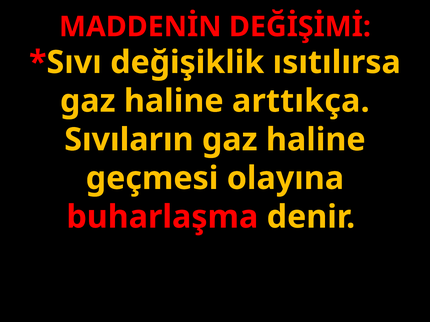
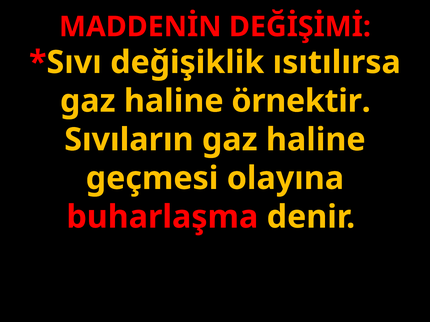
arttıkça: arttıkça -> örnektir
